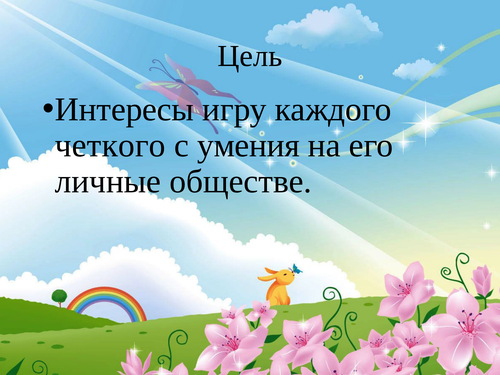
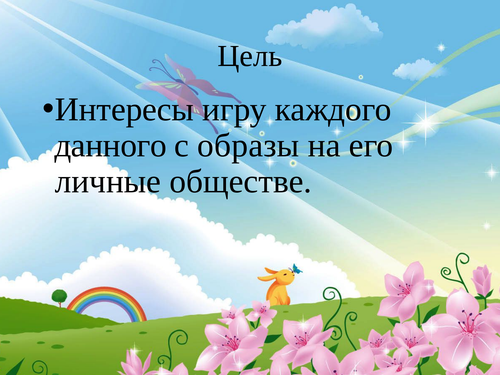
четкого: четкого -> данного
умения: умения -> образы
